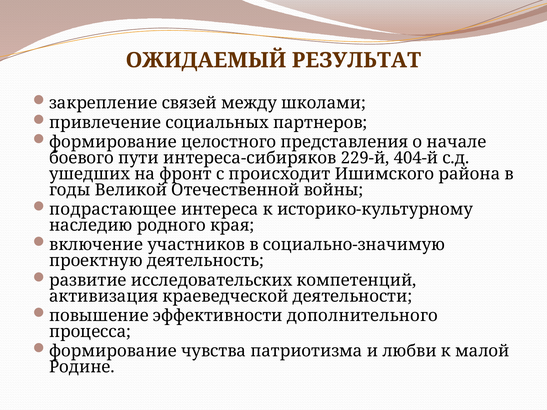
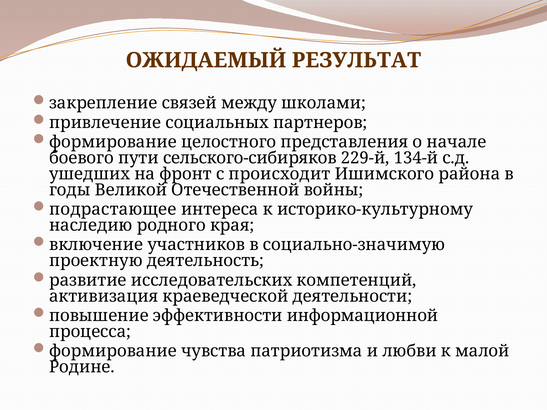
интереса-сибиряков: интереса-сибиряков -> сельского-сибиряков
404-й: 404-й -> 134-й
дополнительного: дополнительного -> информационной
